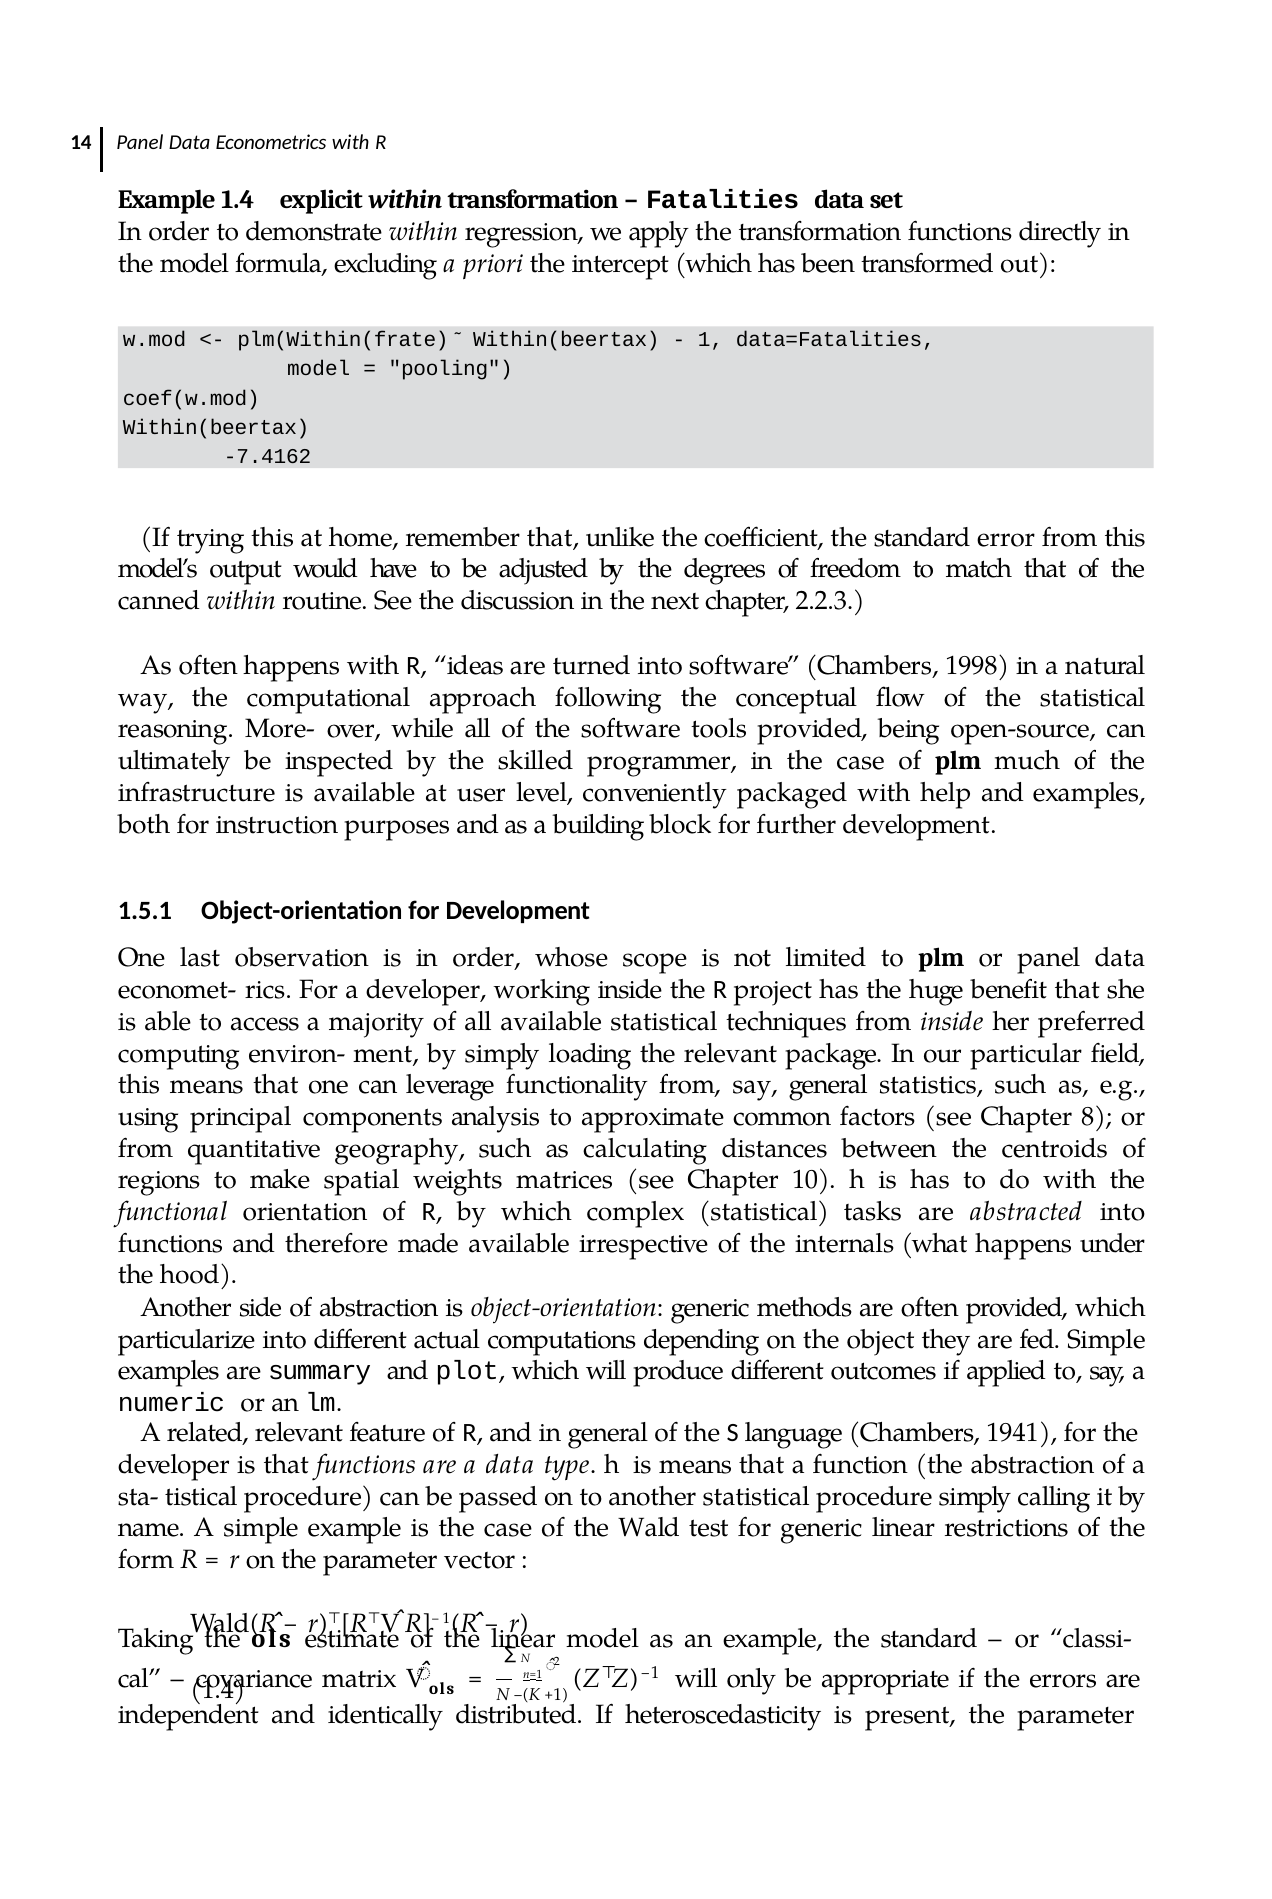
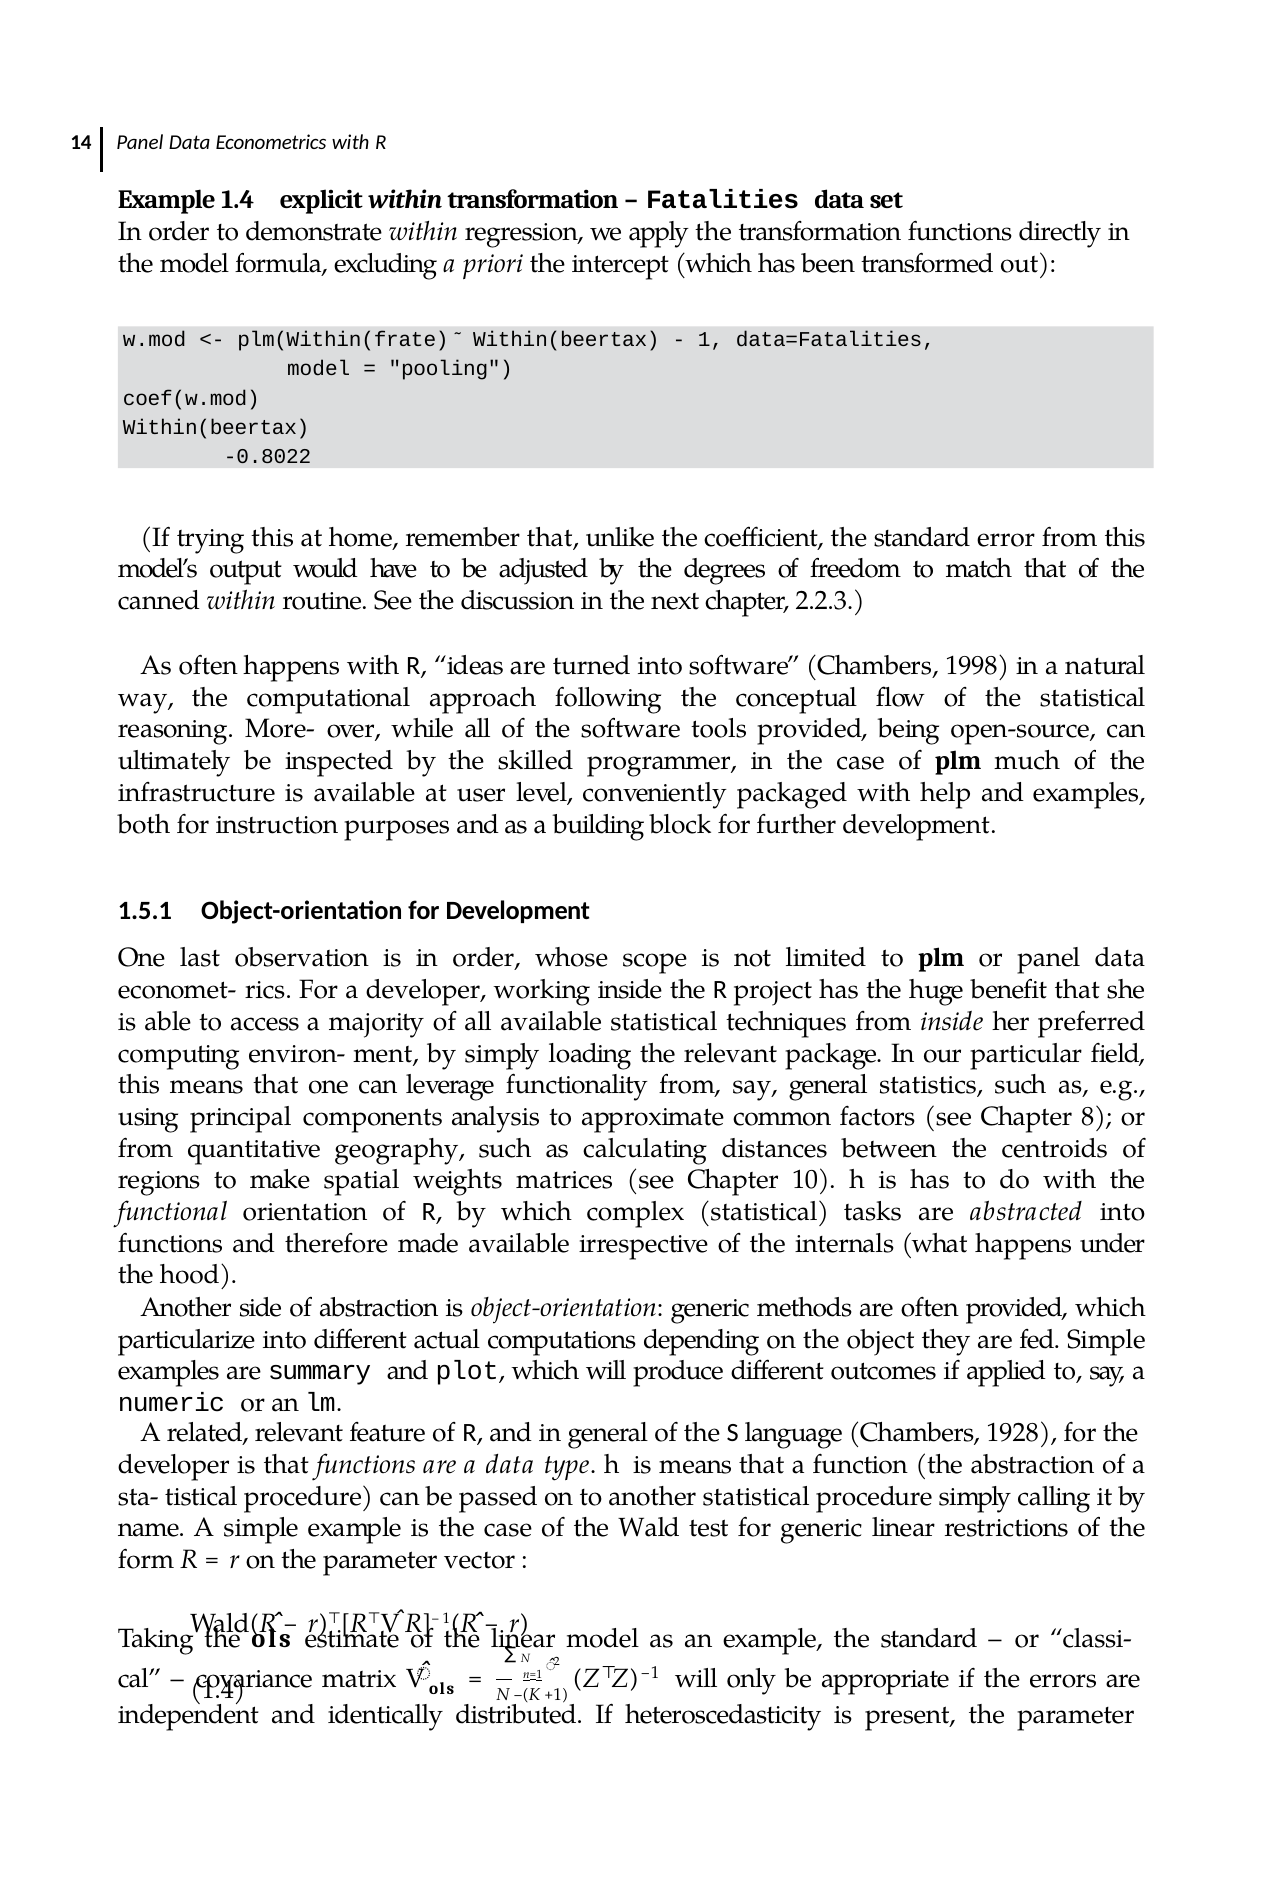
-7.4162: -7.4162 -> -0.8022
1941: 1941 -> 1928
